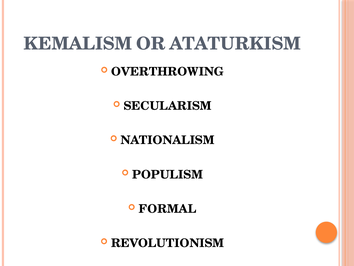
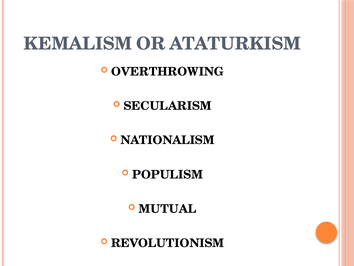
FORMAL: FORMAL -> MUTUAL
